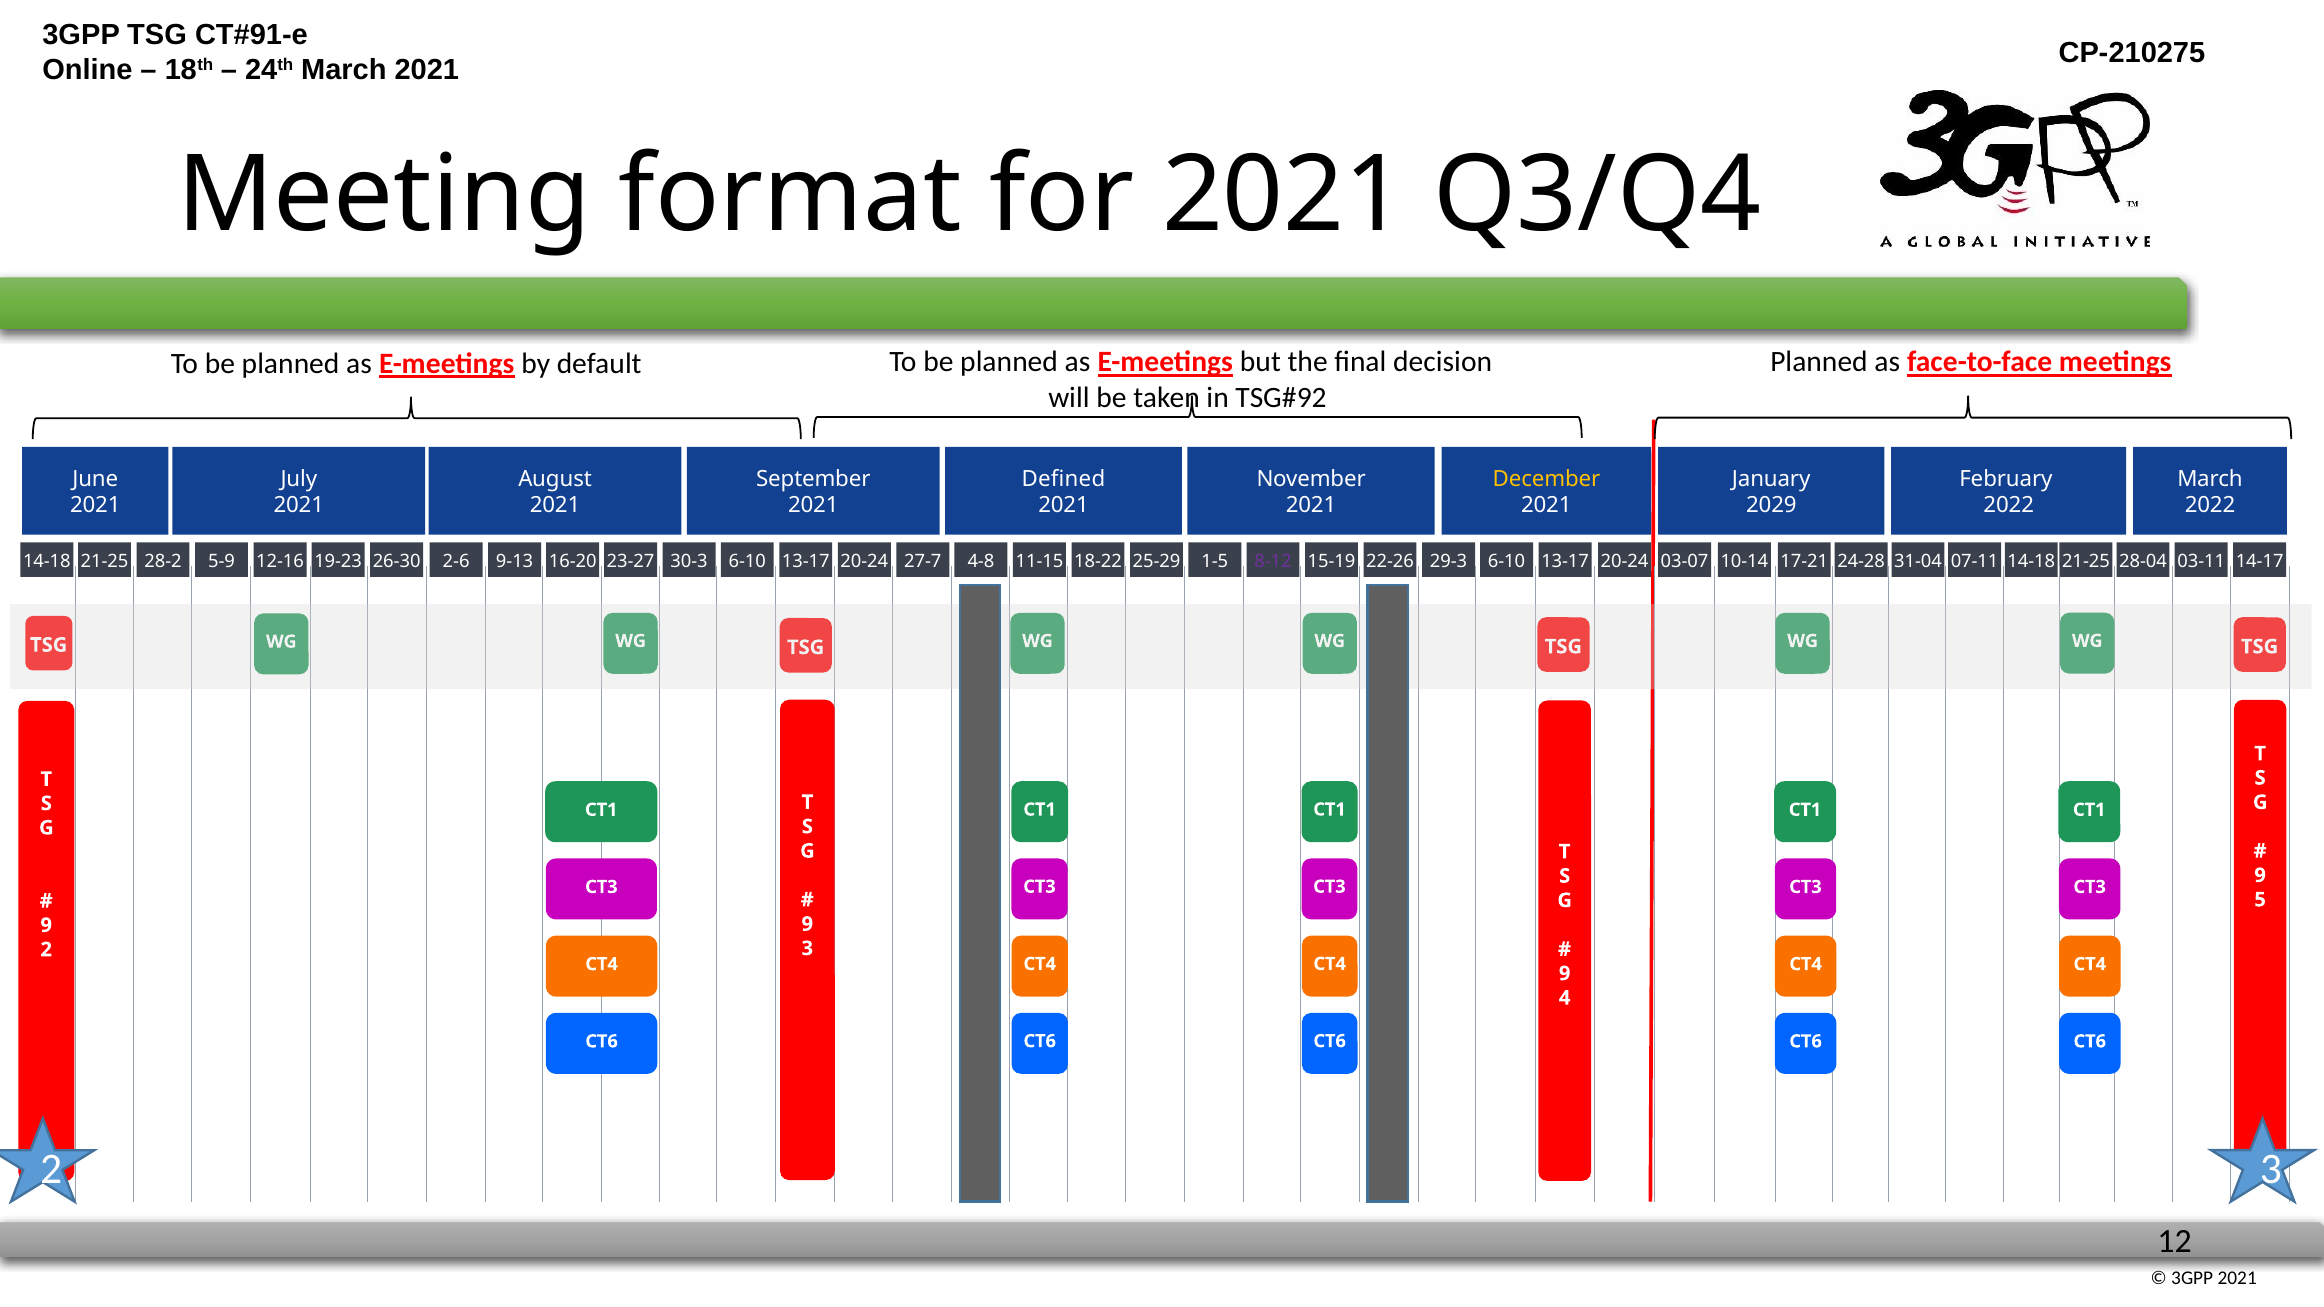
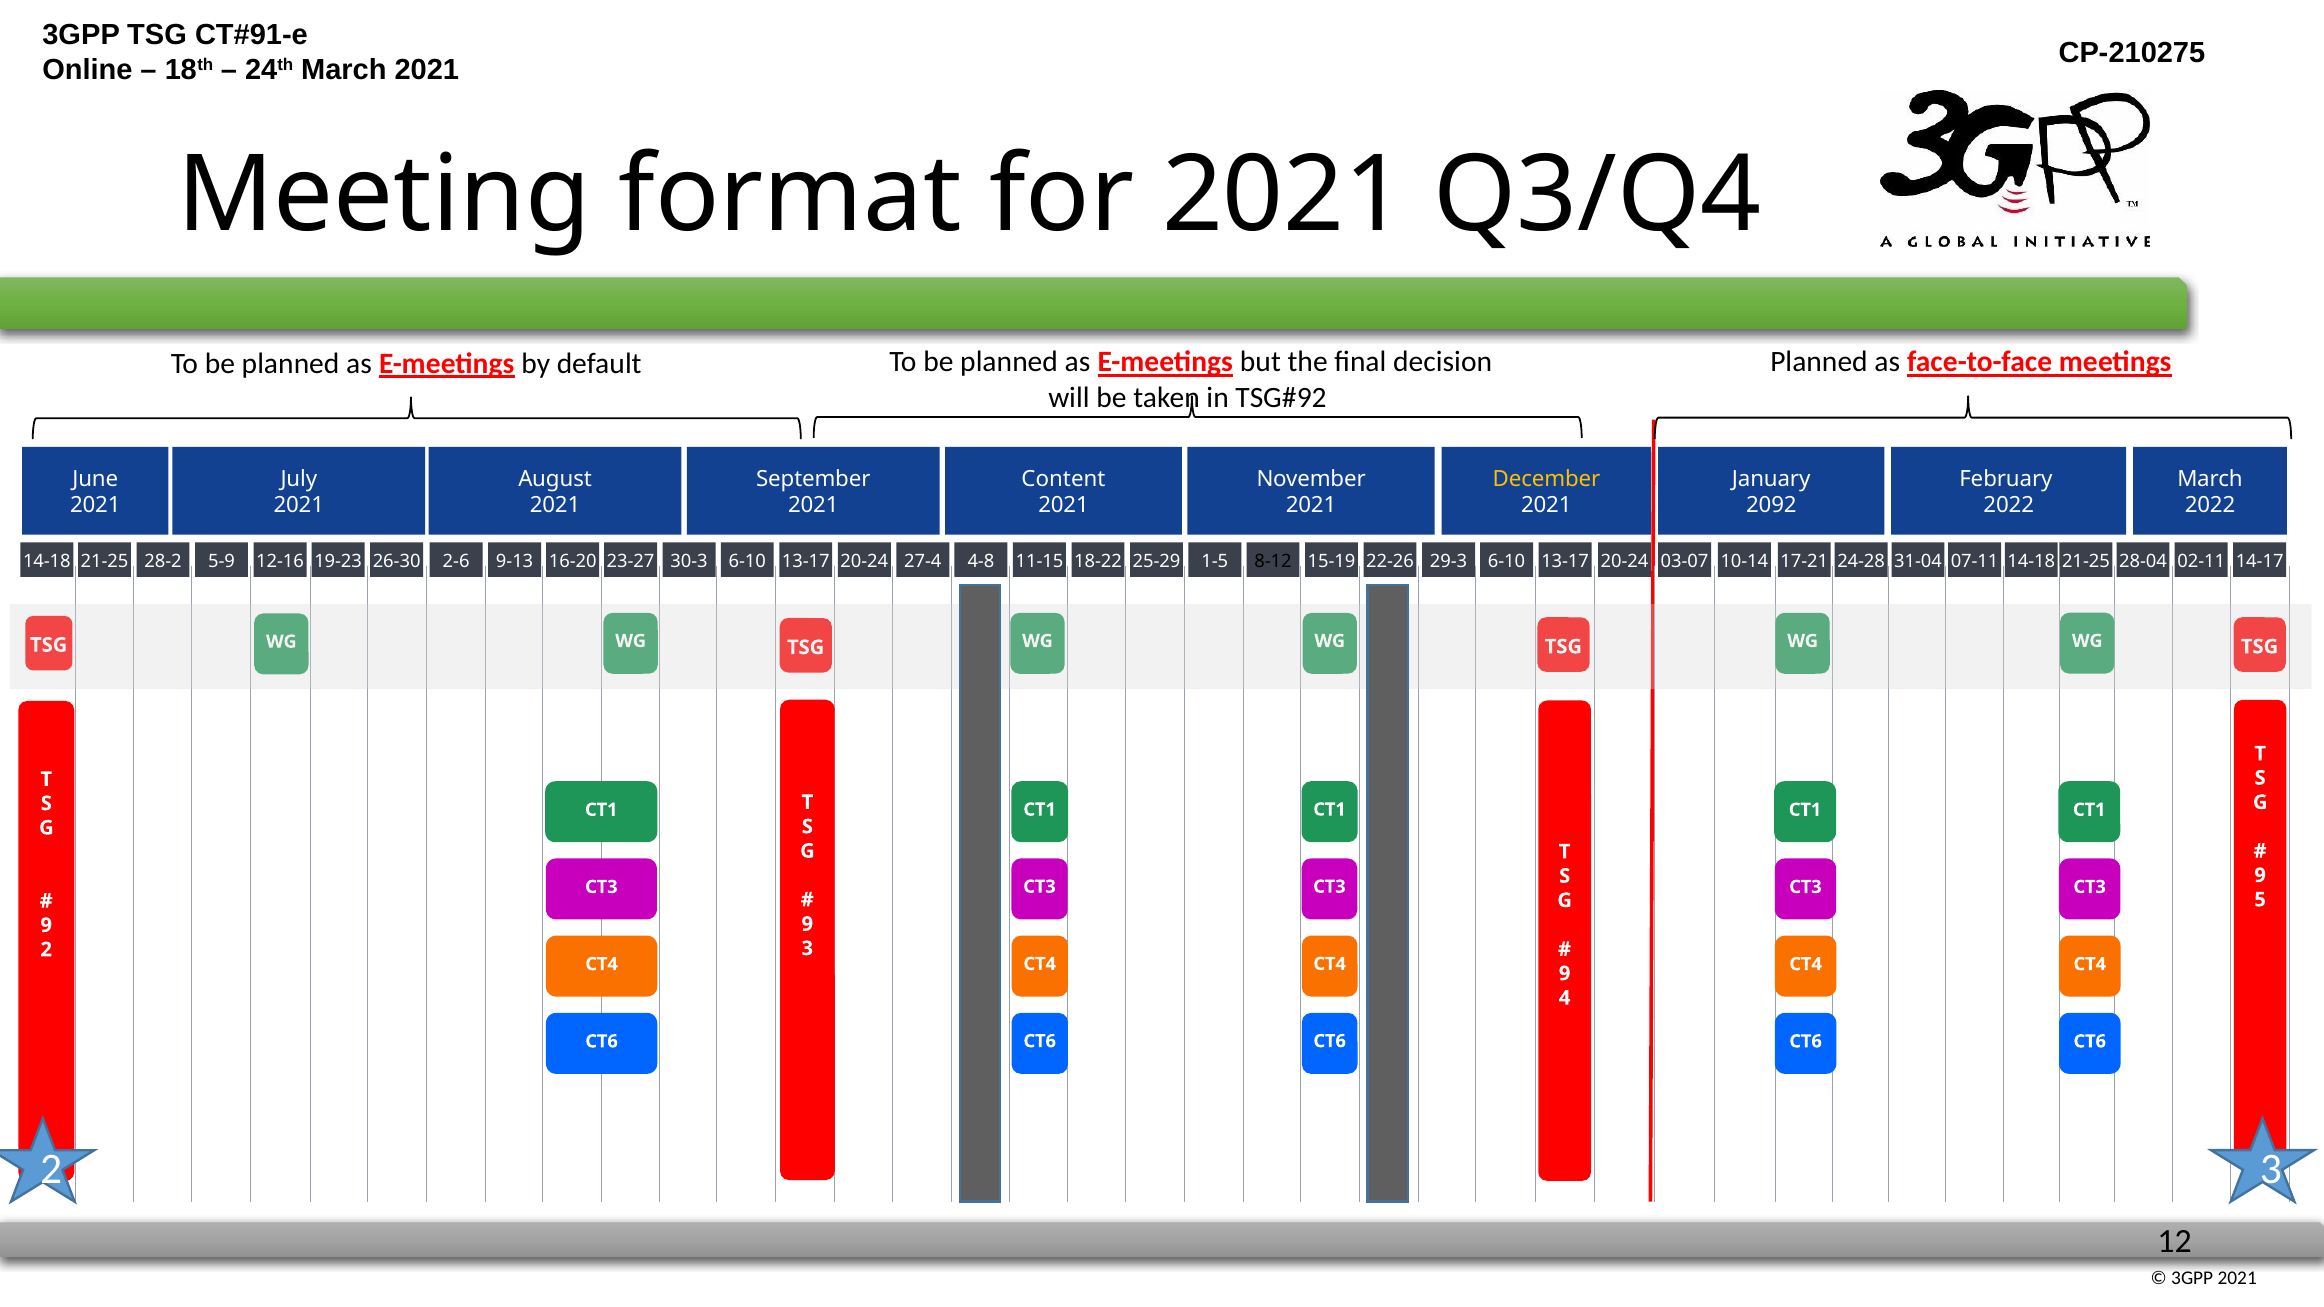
Defined: Defined -> Content
2029: 2029 -> 2092
27-7: 27-7 -> 27-4
8-12 colour: purple -> black
03-11: 03-11 -> 02-11
